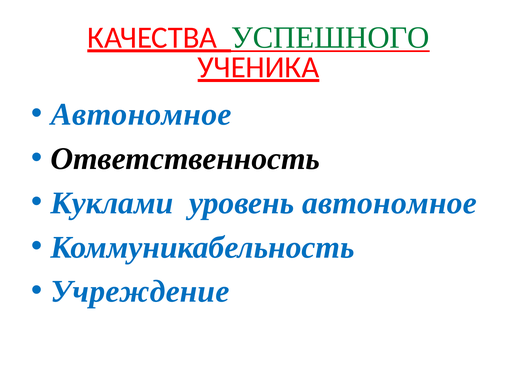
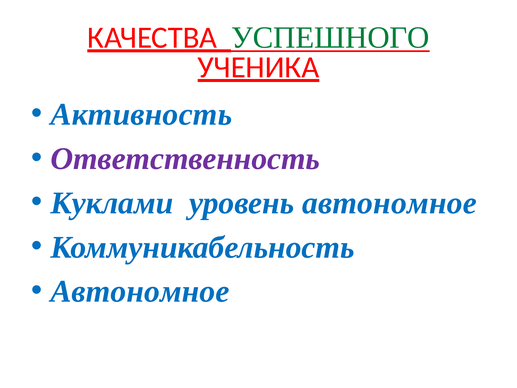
Автономное at (141, 114): Автономное -> Активность
Ответственность colour: black -> purple
Учреждение at (140, 291): Учреждение -> Автономное
